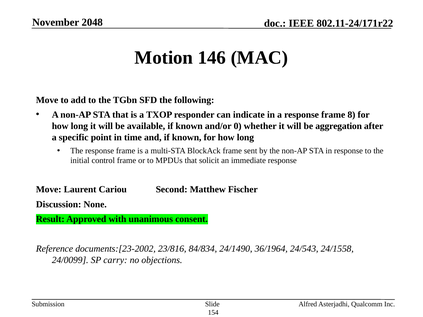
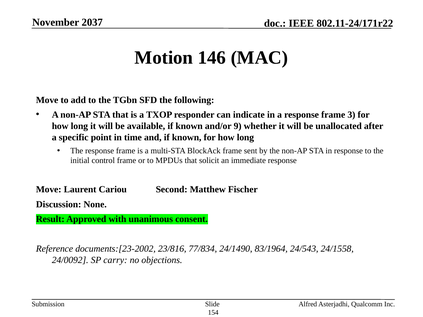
2048: 2048 -> 2037
8: 8 -> 3
0: 0 -> 9
aggregation: aggregation -> unallocated
84/834: 84/834 -> 77/834
36/1964: 36/1964 -> 83/1964
24/0099: 24/0099 -> 24/0092
